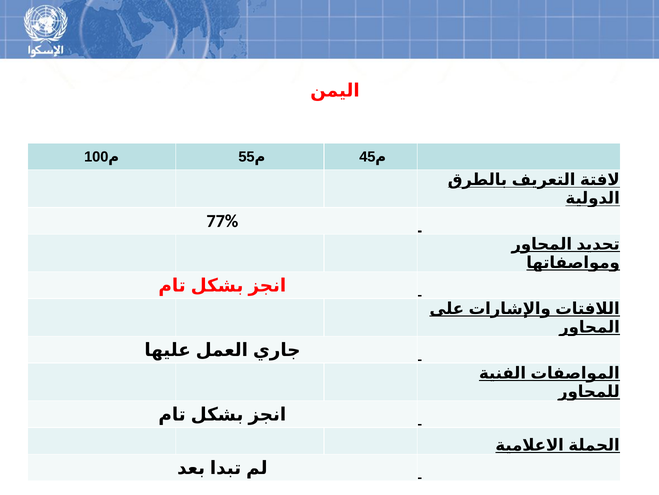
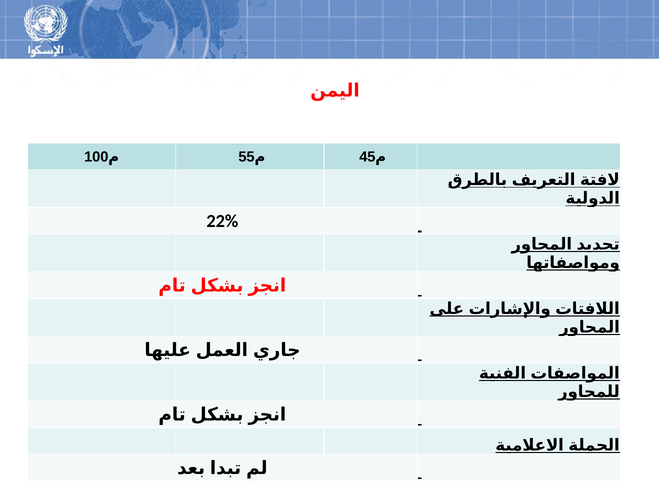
77%: 77% -> 22%
